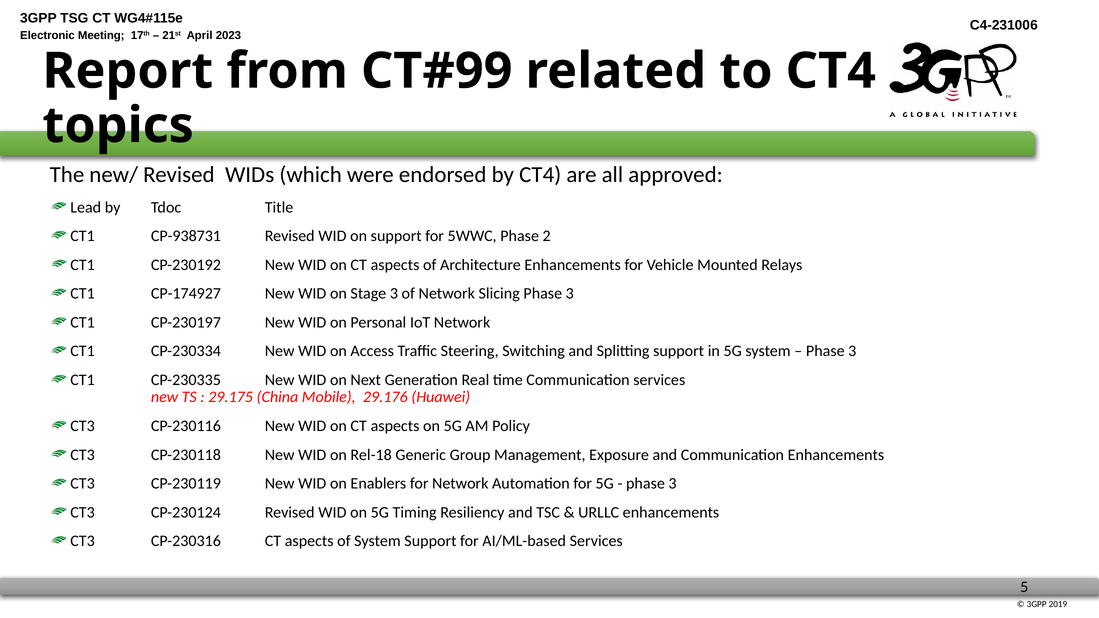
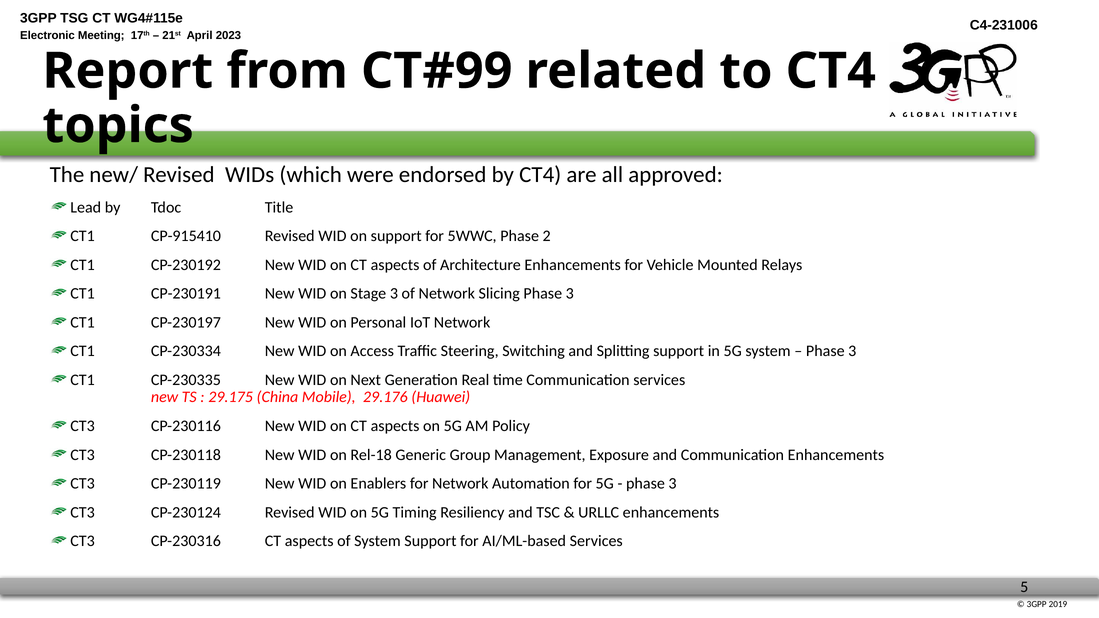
CP-938731: CP-938731 -> CP-915410
CP-174927: CP-174927 -> CP-230191
